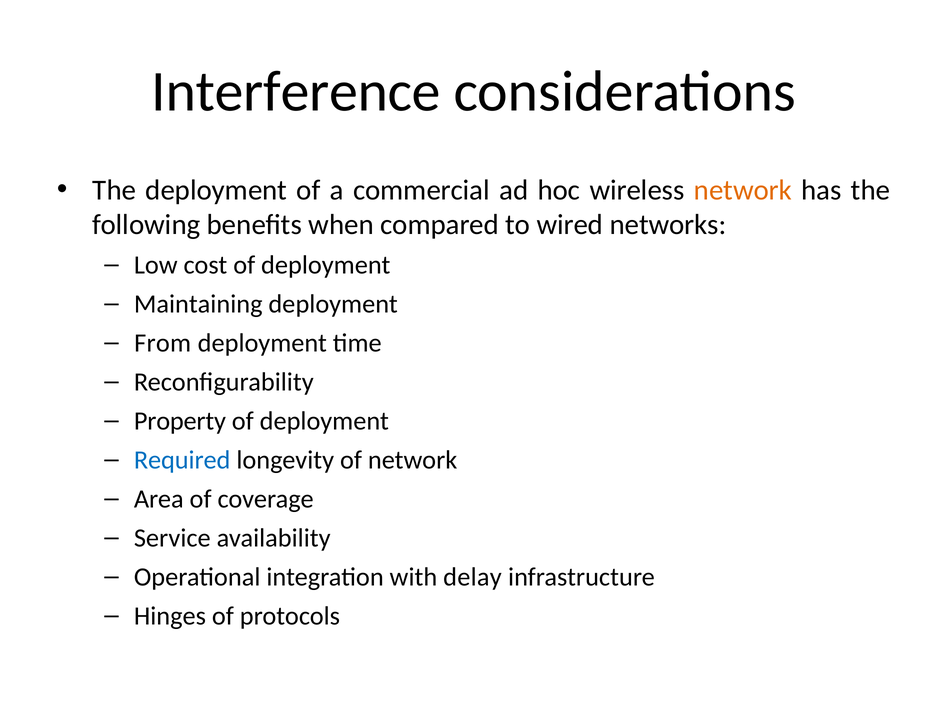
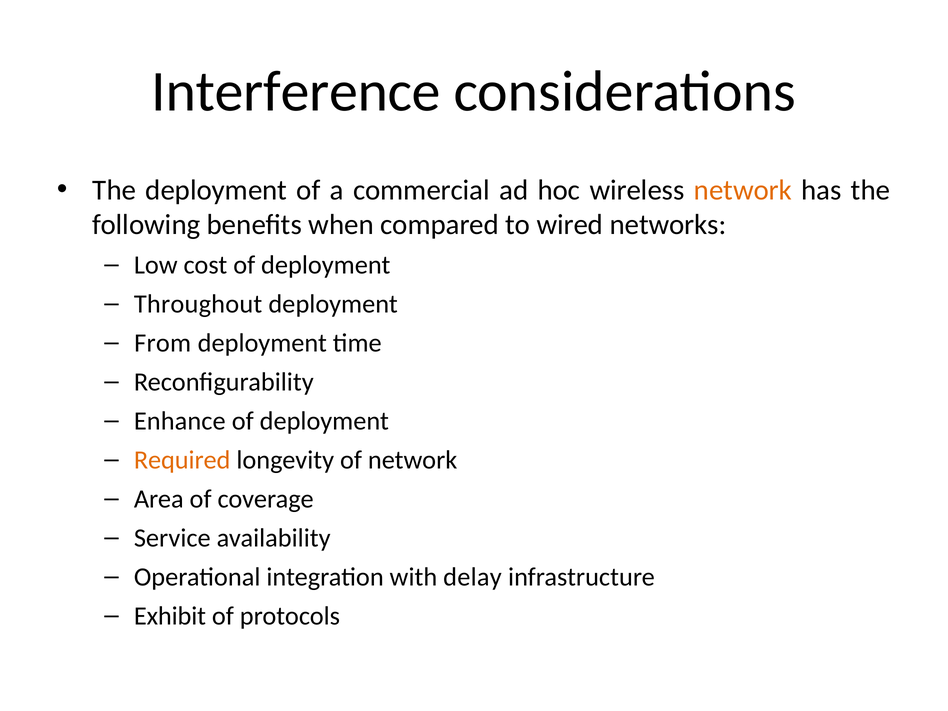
Maintaining: Maintaining -> Throughout
Property: Property -> Enhance
Required colour: blue -> orange
Hinges: Hinges -> Exhibit
